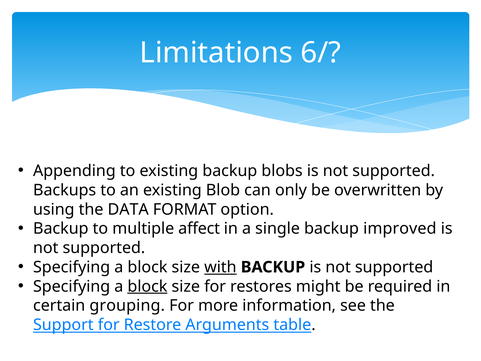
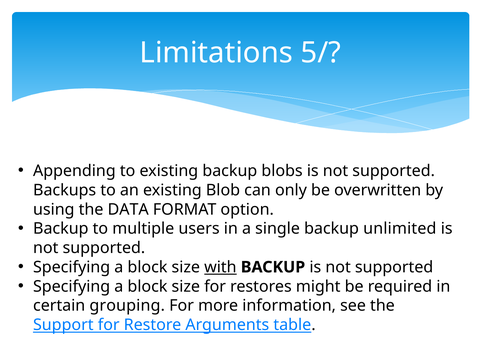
6/: 6/ -> 5/
affect: affect -> users
improved: improved -> unlimited
block at (147, 286) underline: present -> none
